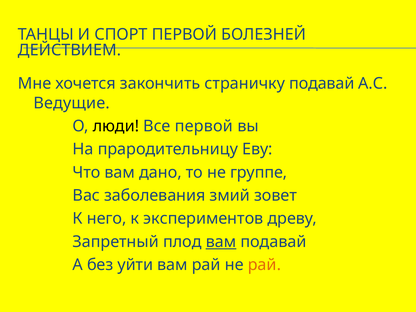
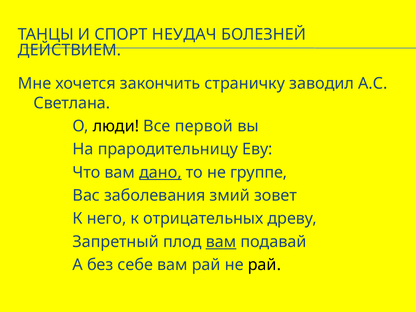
СПОРТ ПЕРВОЙ: ПЕРВОЙ -> НЕУДАЧ
страничку подавай: подавай -> заводил
Ведущие: Ведущие -> Светлана
дано underline: none -> present
экспериментов: экспериментов -> отрицательных
уйти: уйти -> себе
рай at (264, 265) colour: orange -> black
